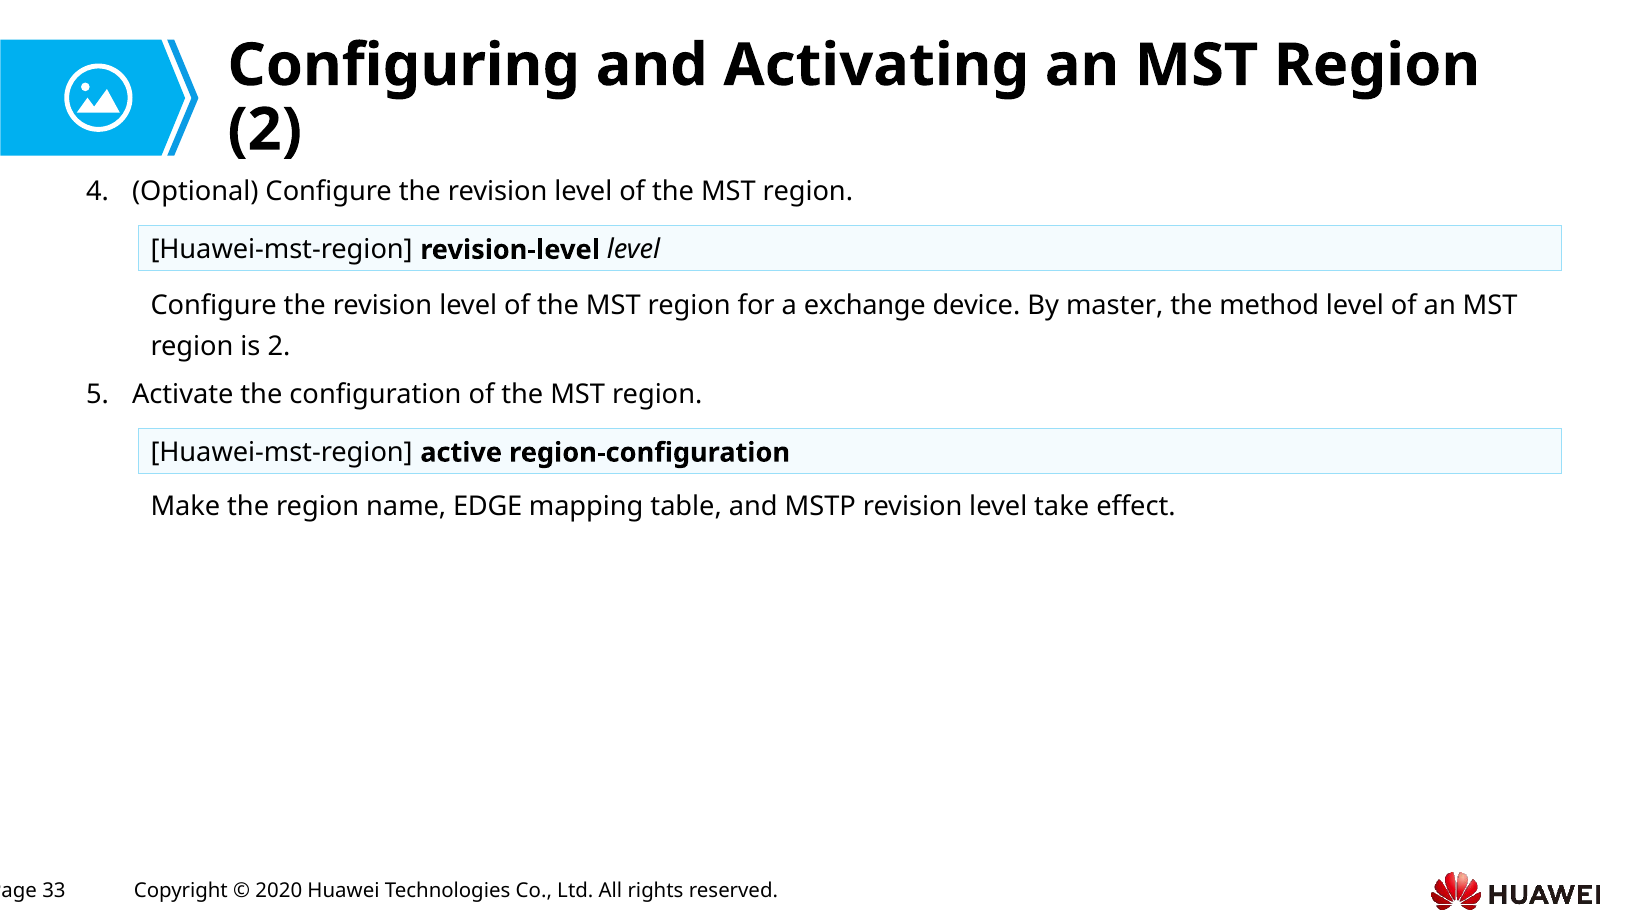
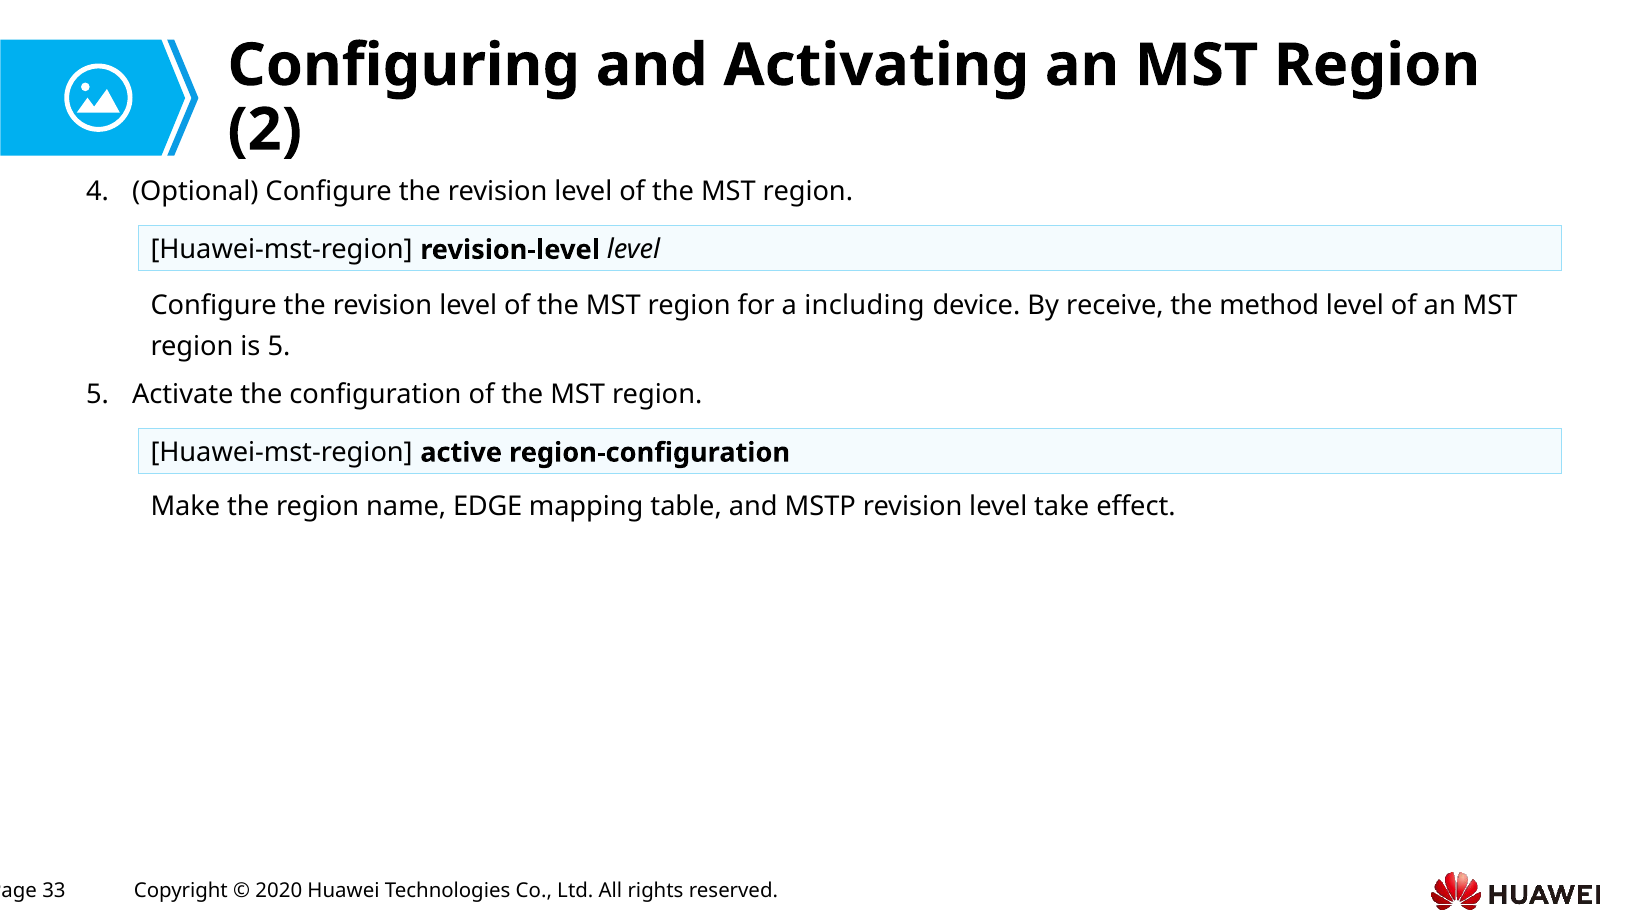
exchange: exchange -> including
master: master -> receive
is 2: 2 -> 5
